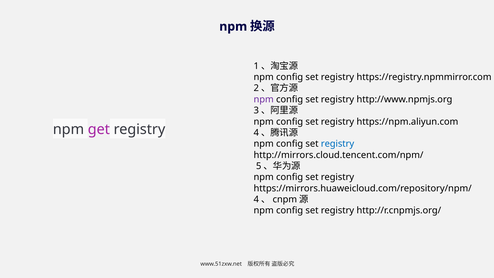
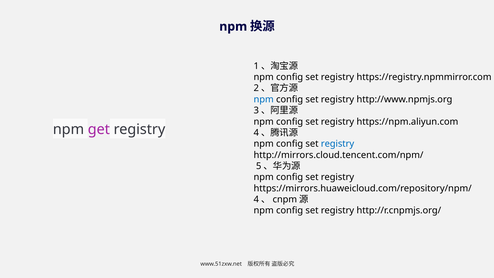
npm at (264, 99) colour: purple -> blue
